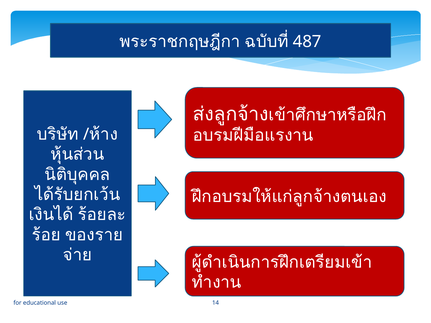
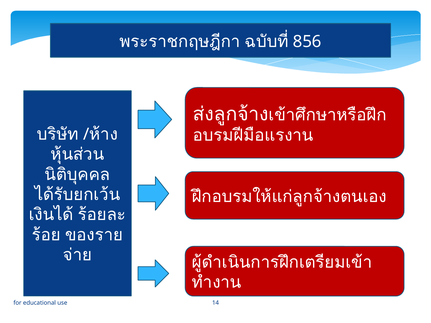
487: 487 -> 856
